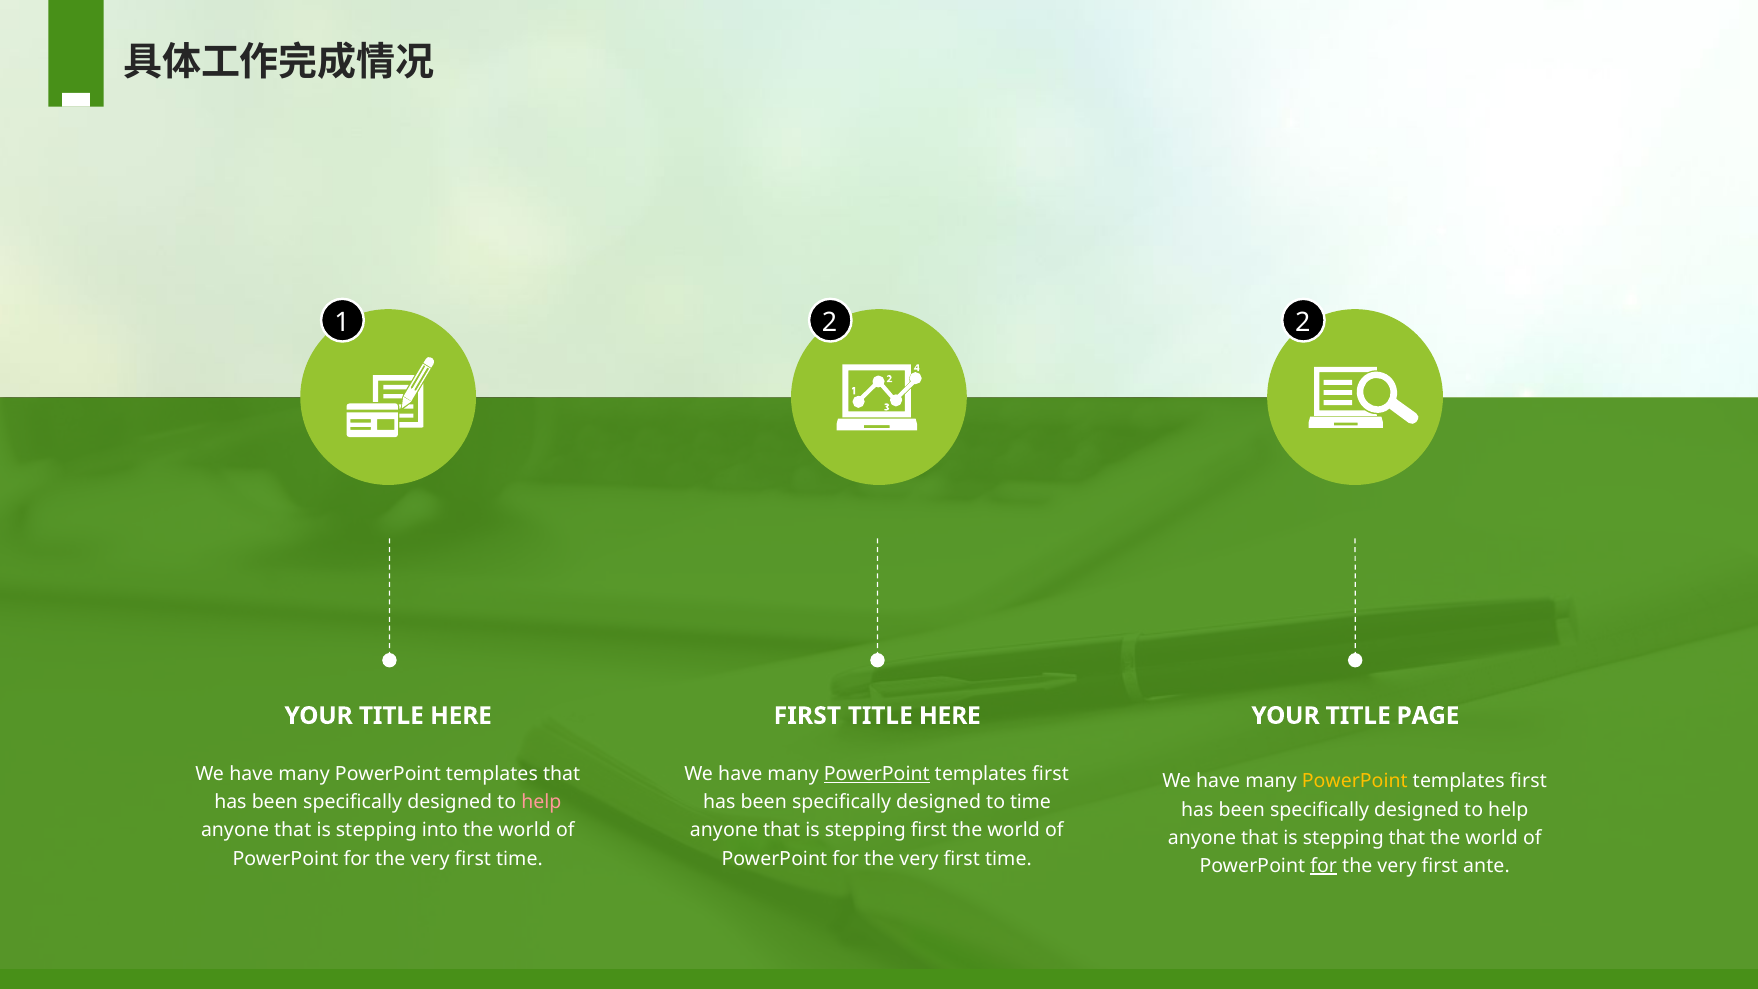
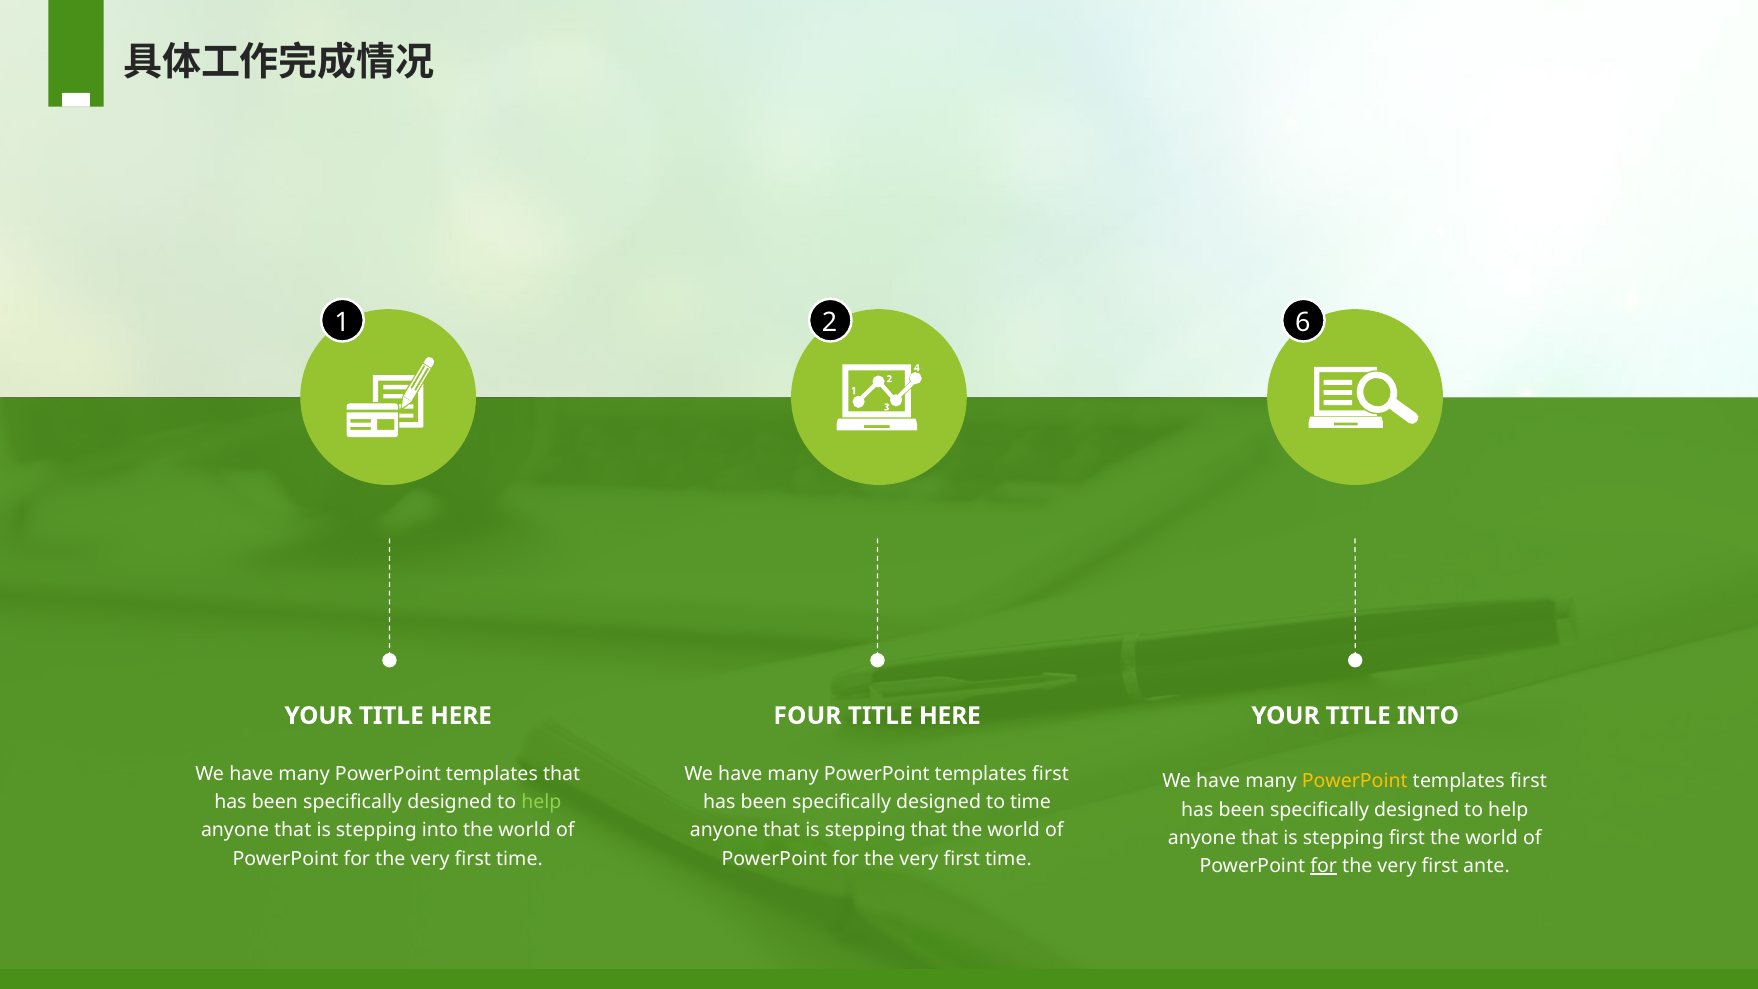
2 2: 2 -> 6
FIRST at (807, 716): FIRST -> FOUR
TITLE PAGE: PAGE -> INTO
PowerPoint at (877, 774) underline: present -> none
help at (541, 802) colour: pink -> light green
stepping first: first -> that
stepping that: that -> first
